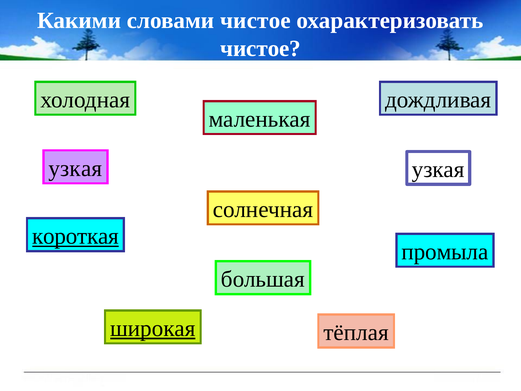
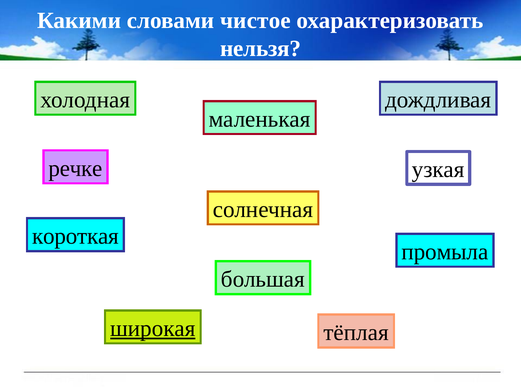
чистое at (261, 48): чистое -> нельзя
узкая at (75, 168): узкая -> речке
короткая underline: present -> none
